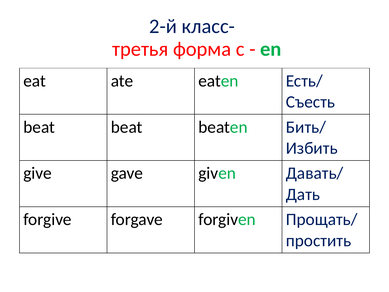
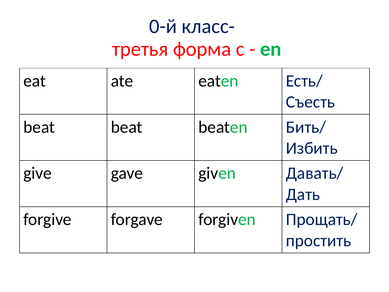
2-й: 2-й -> 0-й
